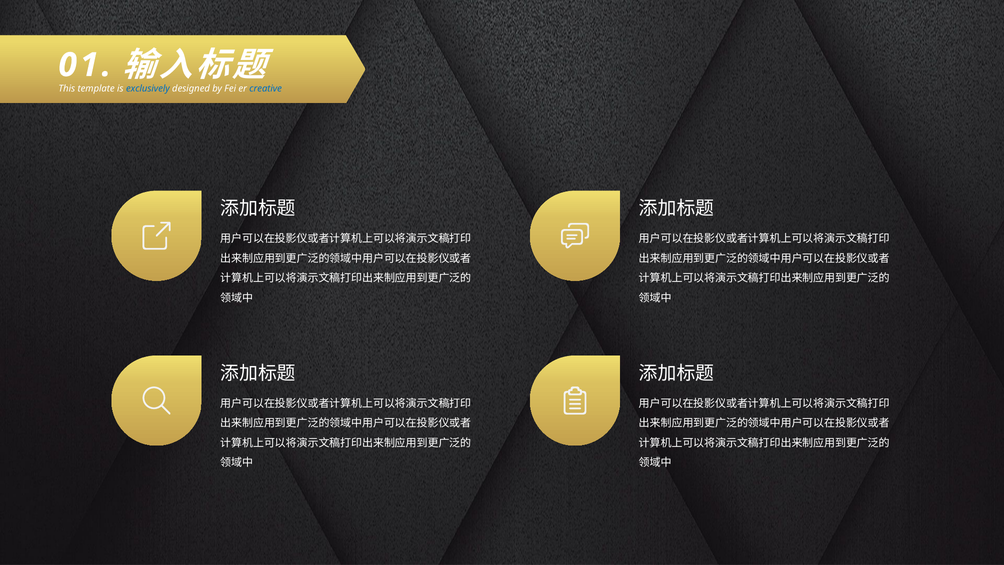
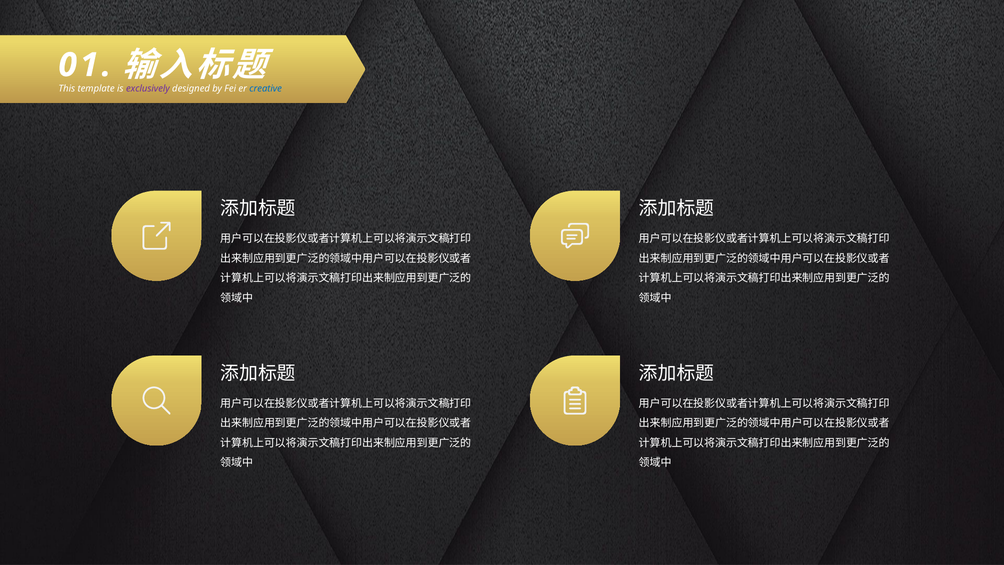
exclusively colour: blue -> purple
